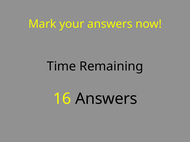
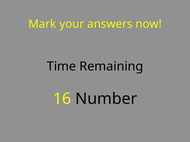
16 Answers: Answers -> Number
